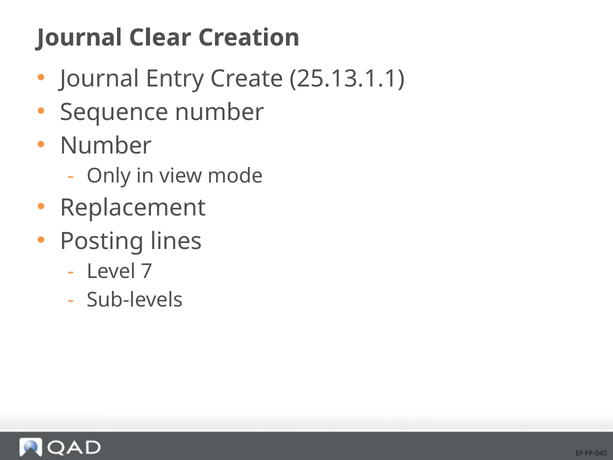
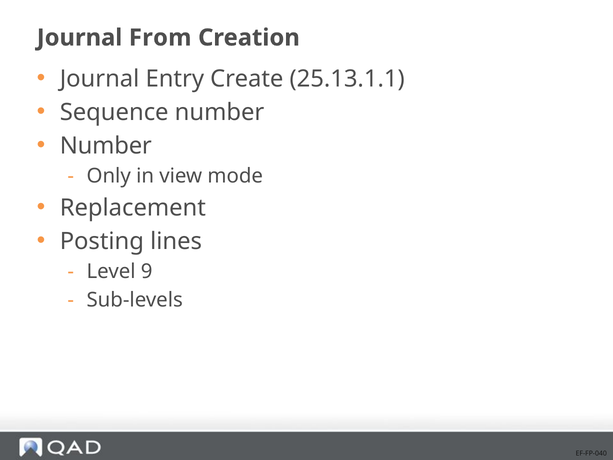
Clear: Clear -> From
7: 7 -> 9
